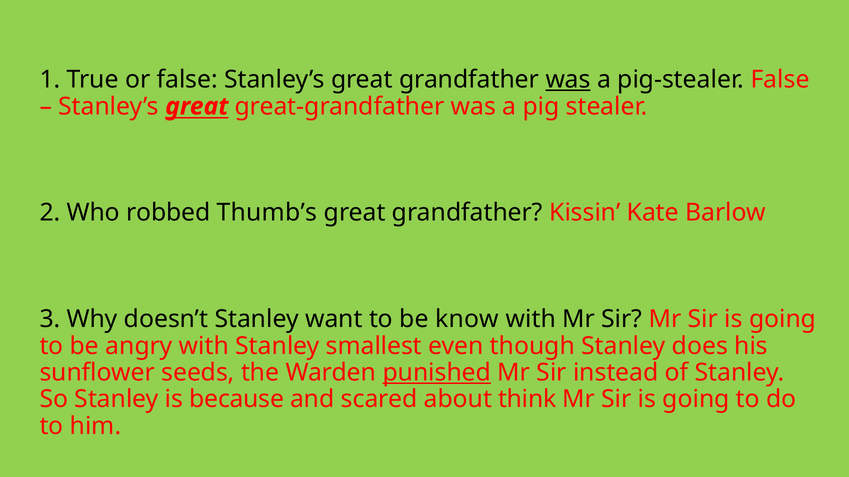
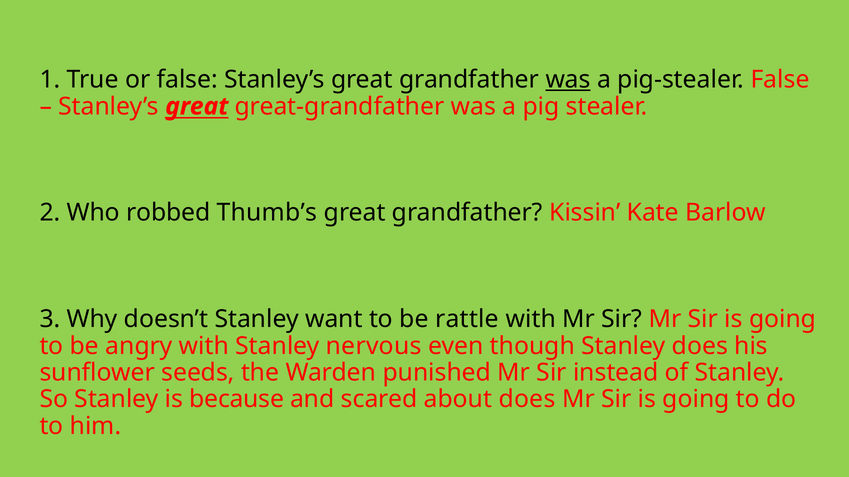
know: know -> rattle
smallest: smallest -> nervous
punished underline: present -> none
about think: think -> does
